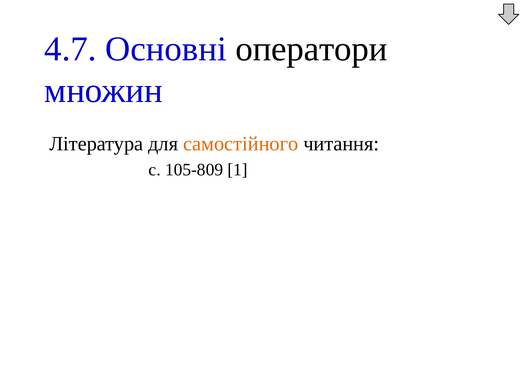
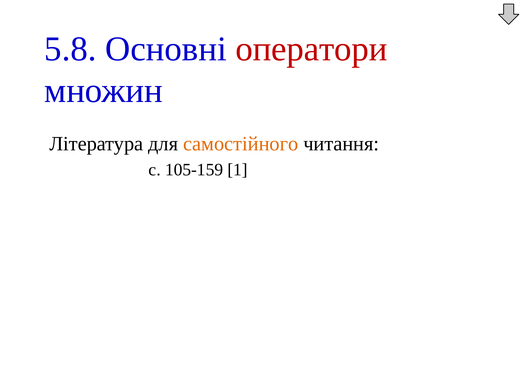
4.7: 4.7 -> 5.8
оператори colour: black -> red
105-809: 105-809 -> 105-159
